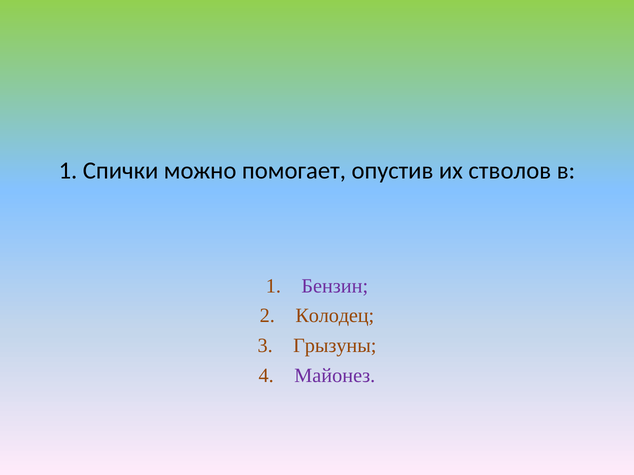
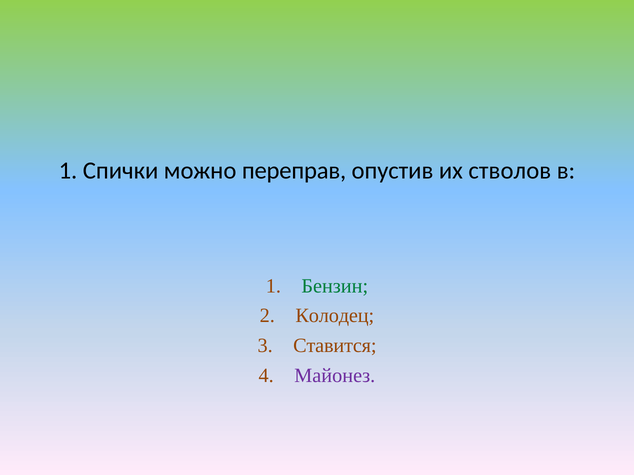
помогает: помогает -> переправ
Бензин colour: purple -> green
Грызуны: Грызуны -> Ставится
